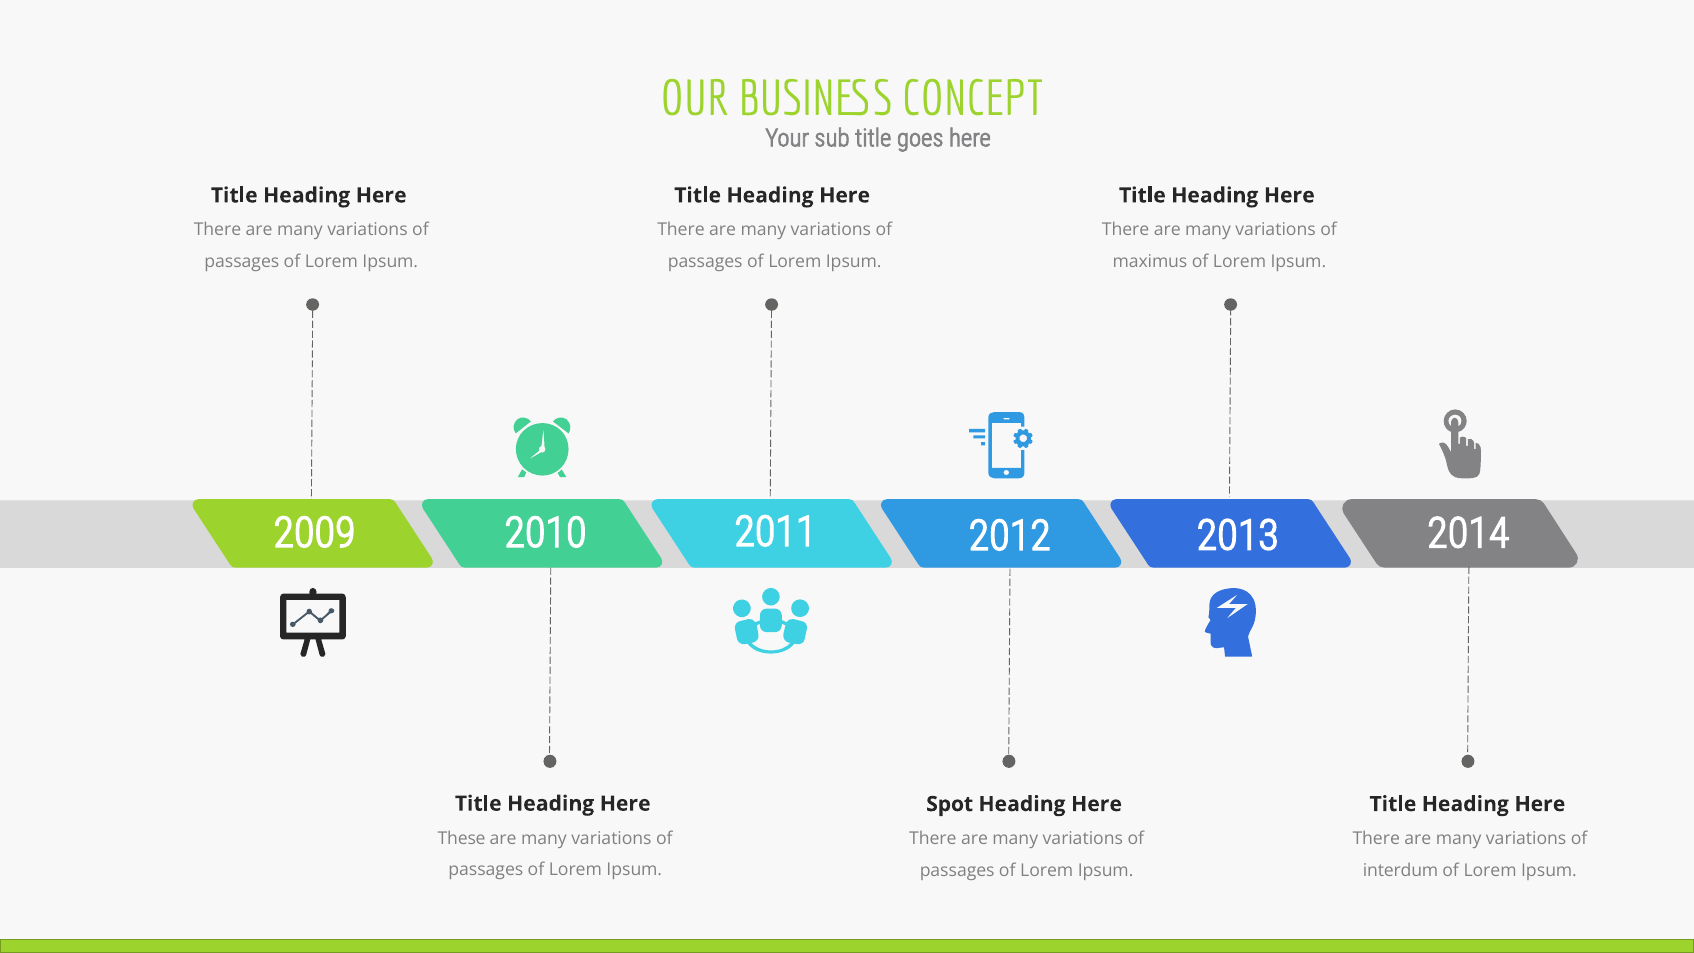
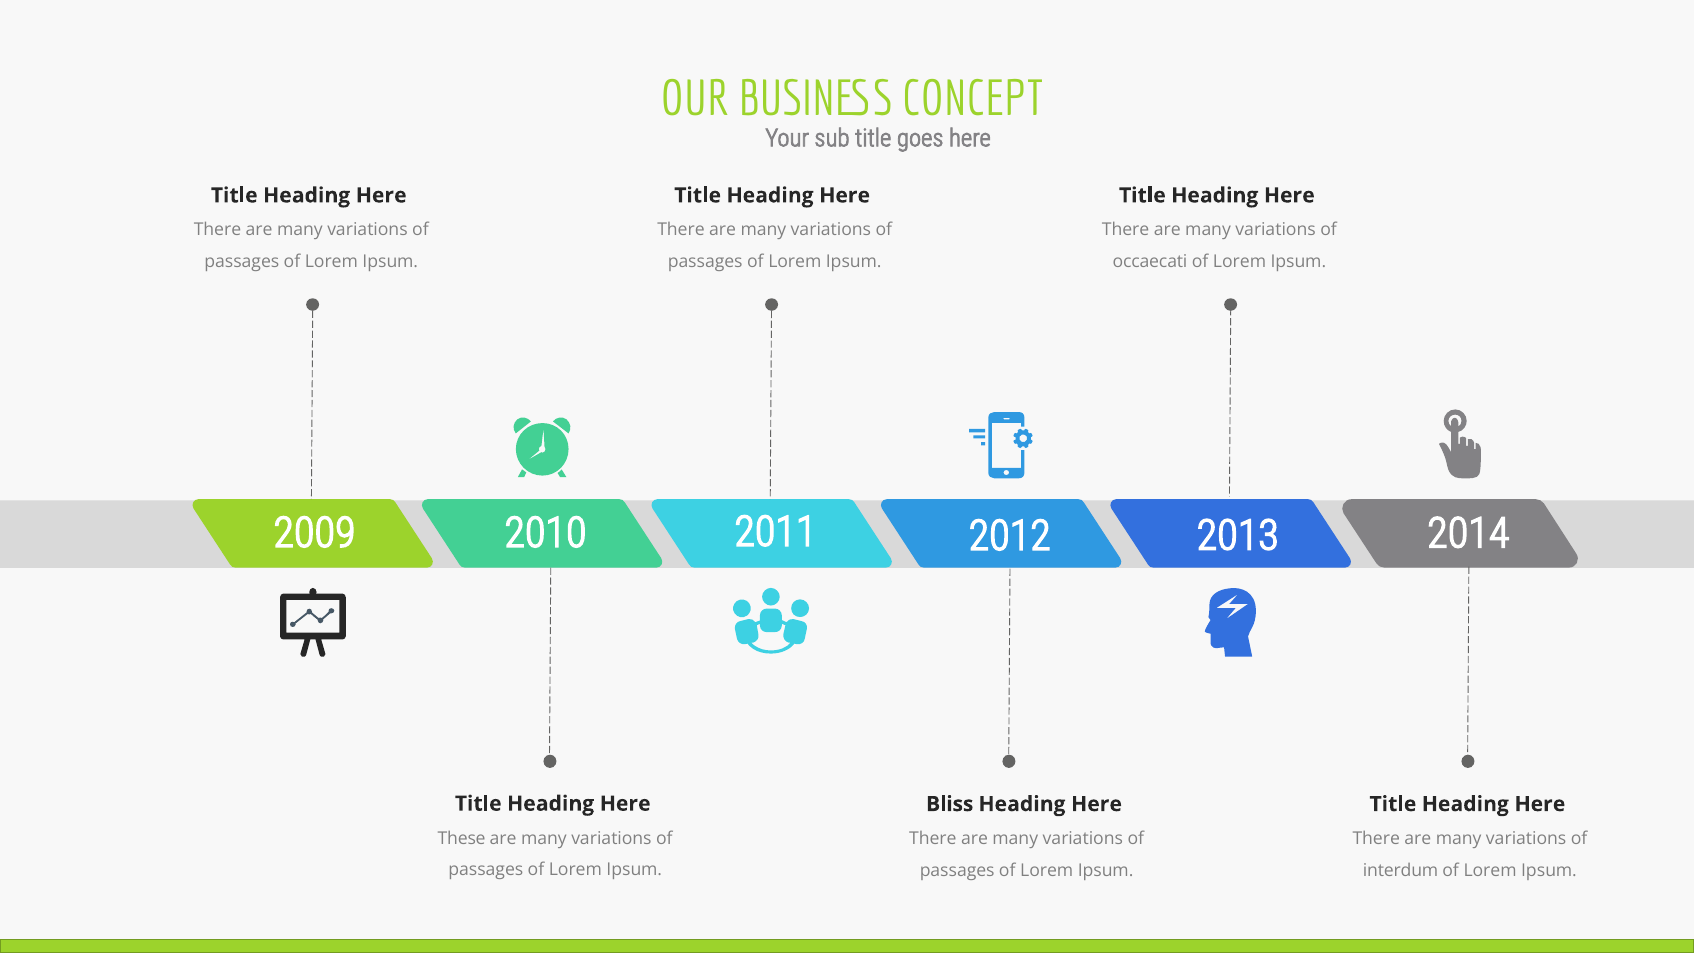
maximus: maximus -> occaecati
Spot: Spot -> Bliss
